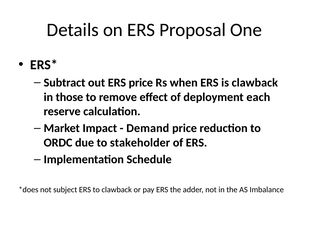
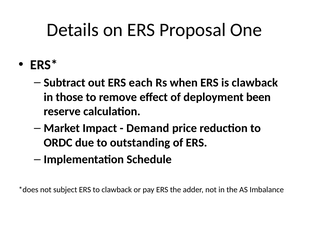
ERS price: price -> each
each: each -> been
stakeholder: stakeholder -> outstanding
